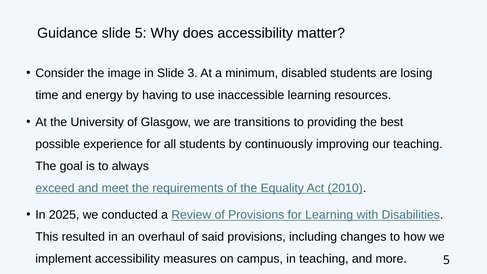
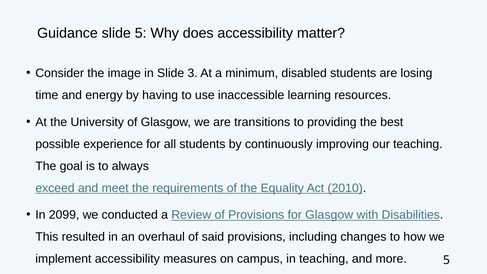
2025: 2025 -> 2099
for Learning: Learning -> Glasgow
